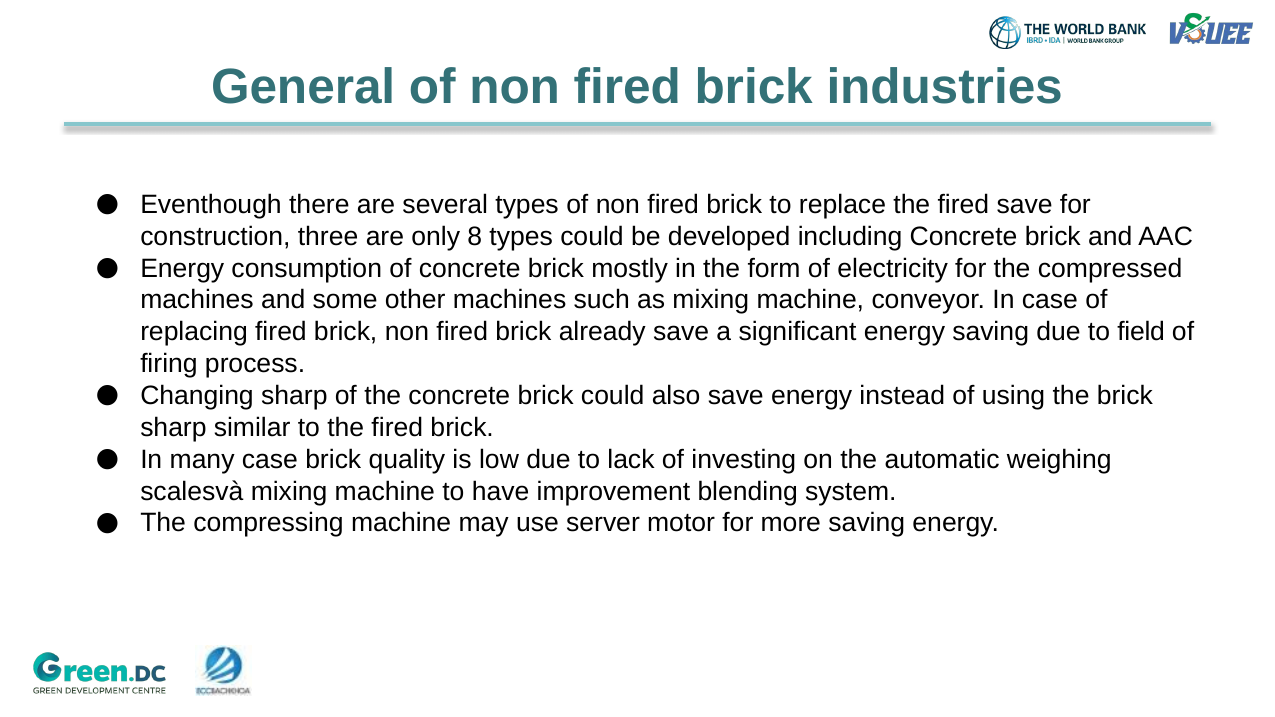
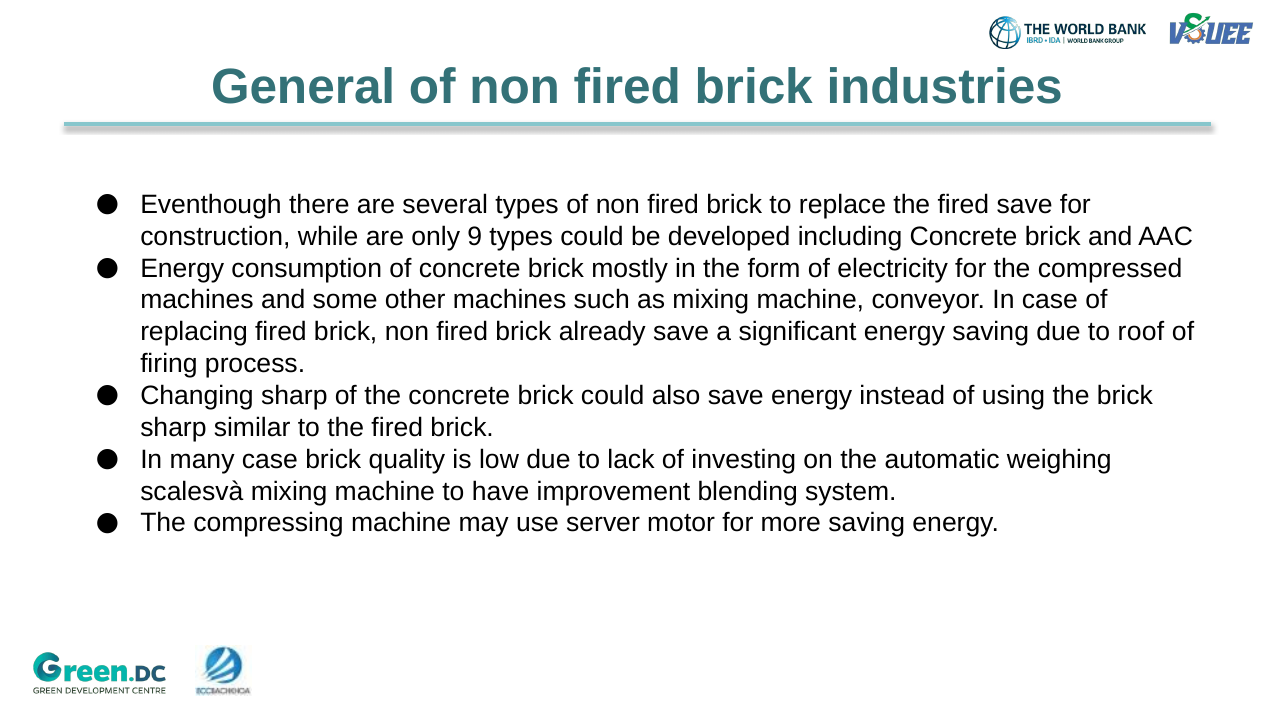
three: three -> while
8: 8 -> 9
field: field -> roof
